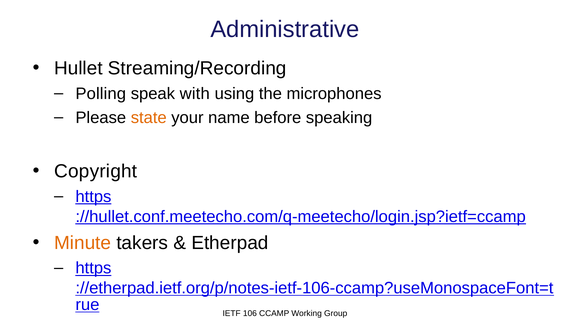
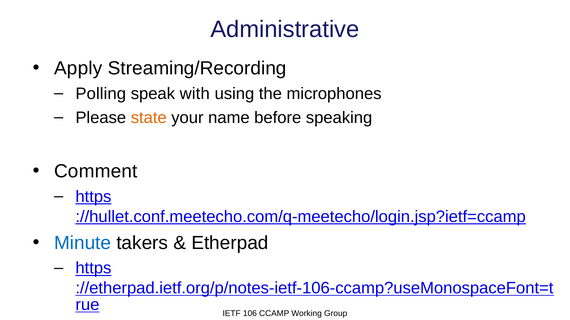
Hullet: Hullet -> Apply
Copyright: Copyright -> Comment
Minute colour: orange -> blue
